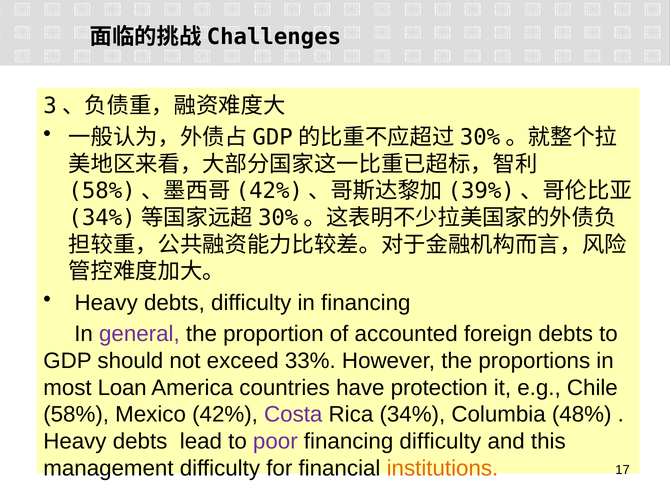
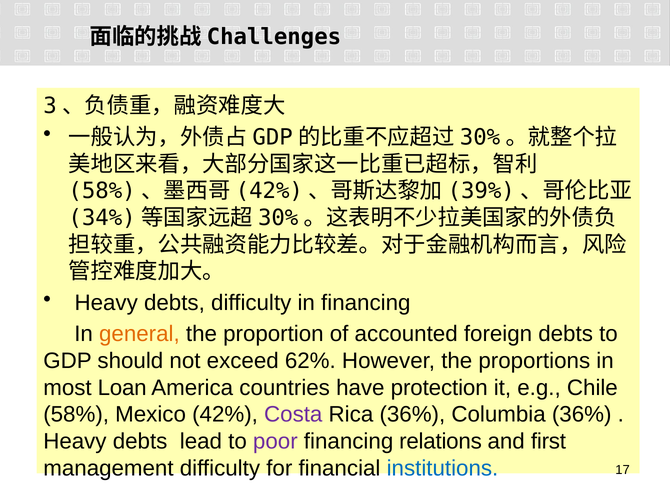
general colour: purple -> orange
33%: 33% -> 62%
Rica 34%: 34% -> 36%
Columbia 48%: 48% -> 36%
financing difficulty: difficulty -> relations
this: this -> first
institutions colour: orange -> blue
